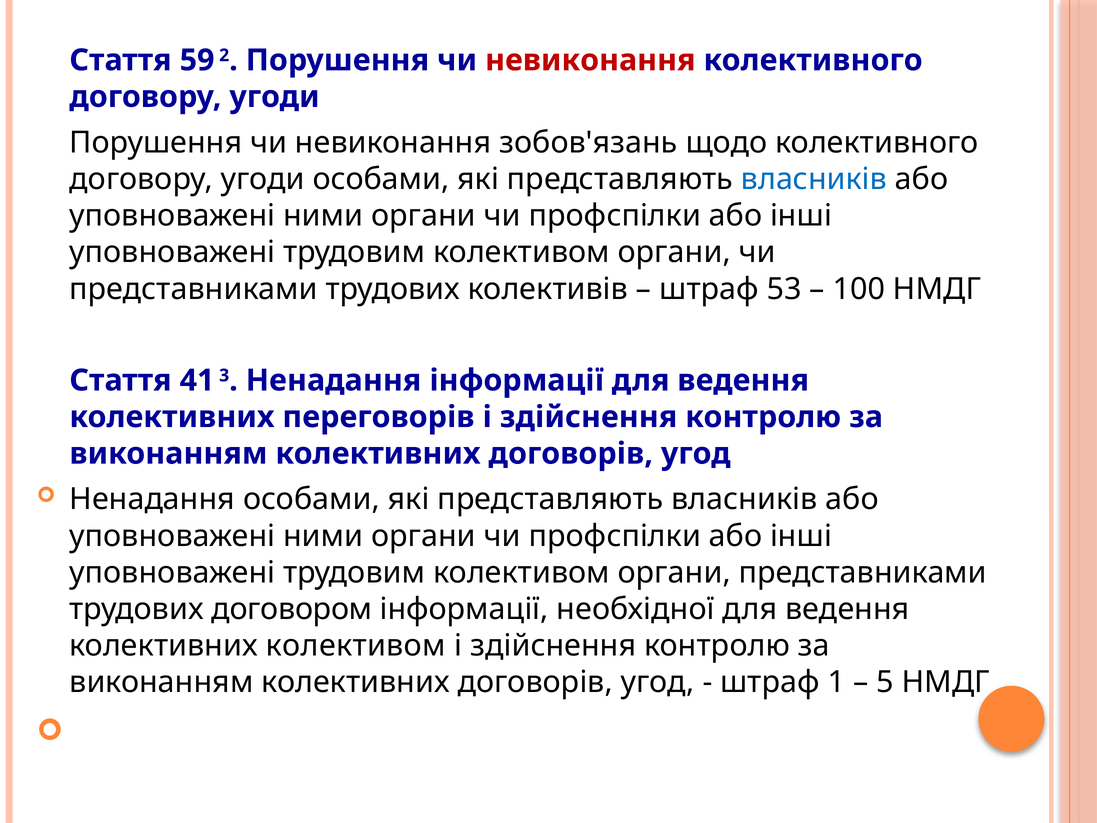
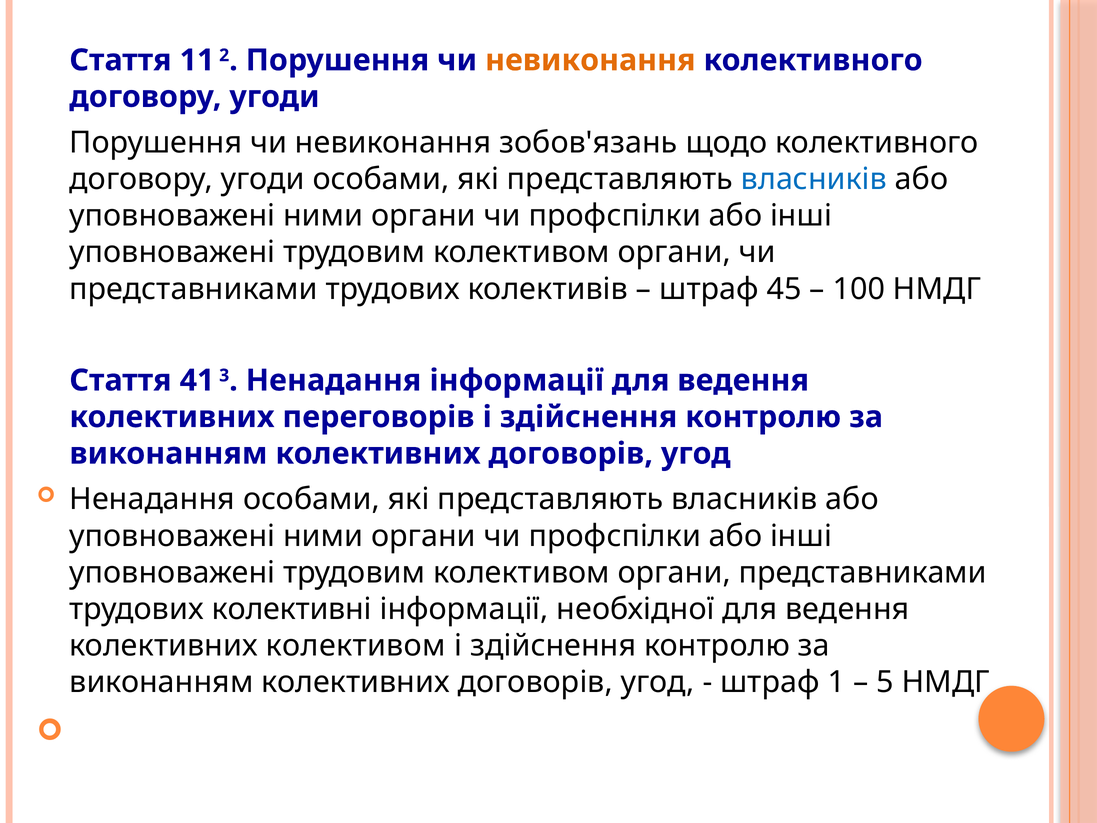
59: 59 -> 11
невиконання at (590, 60) colour: red -> orange
53: 53 -> 45
договором: договором -> колективні
